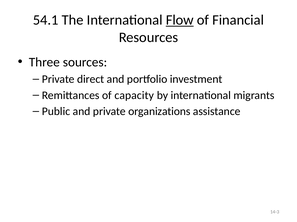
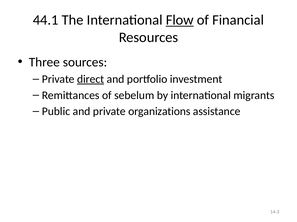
54.1: 54.1 -> 44.1
direct underline: none -> present
capacity: capacity -> sebelum
